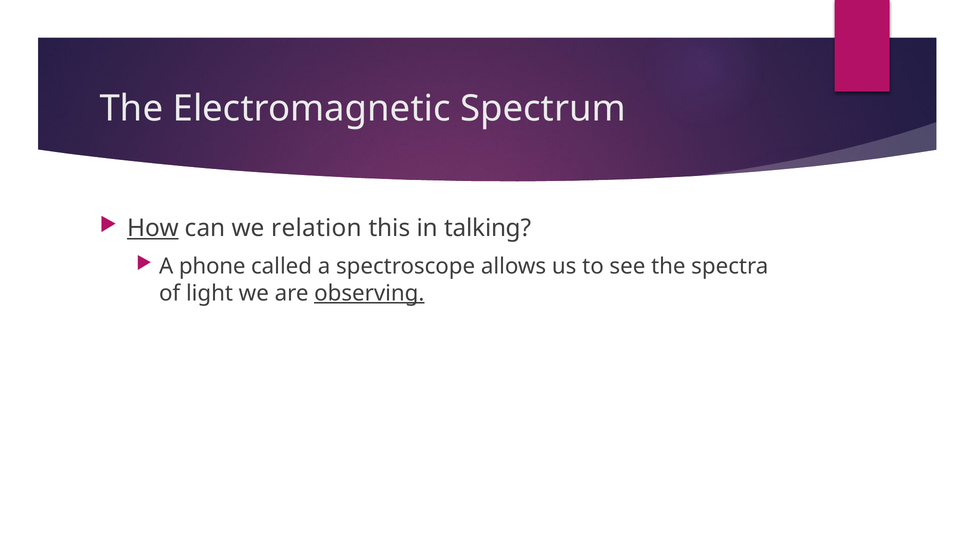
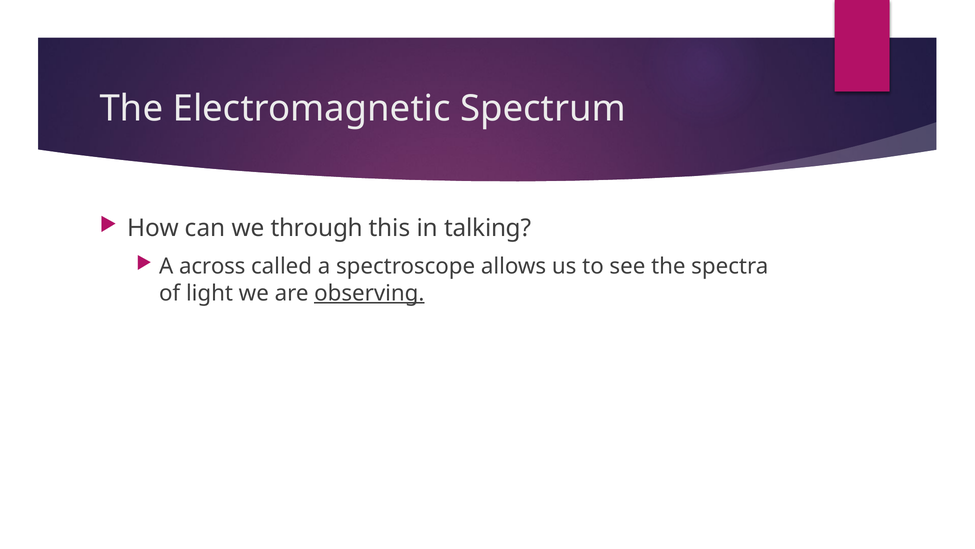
How underline: present -> none
relation: relation -> through
phone: phone -> across
